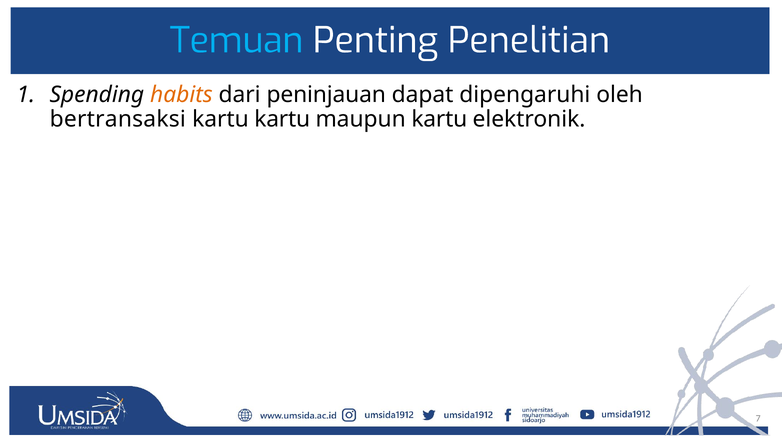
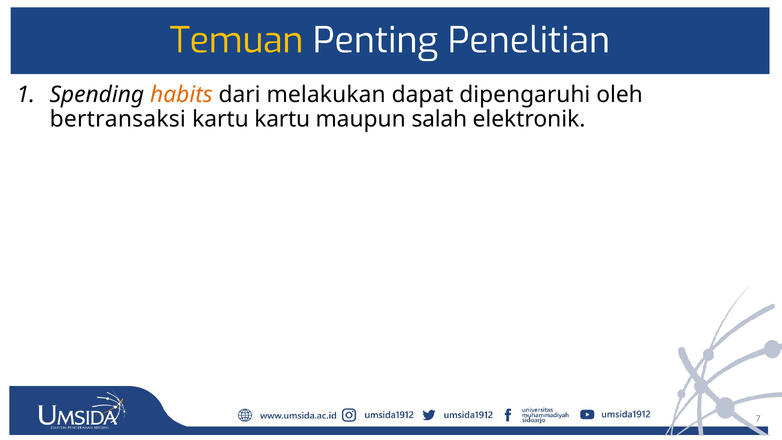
Temuan colour: light blue -> yellow
peninjauan: peninjauan -> melakukan
maupun kartu: kartu -> salah
